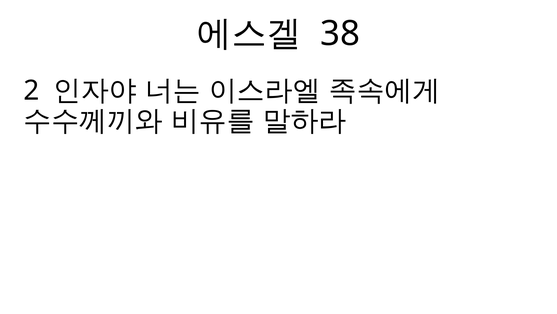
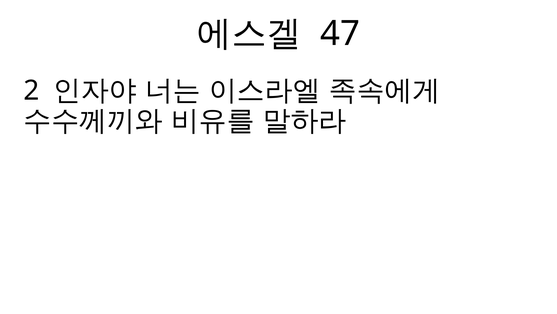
38: 38 -> 47
